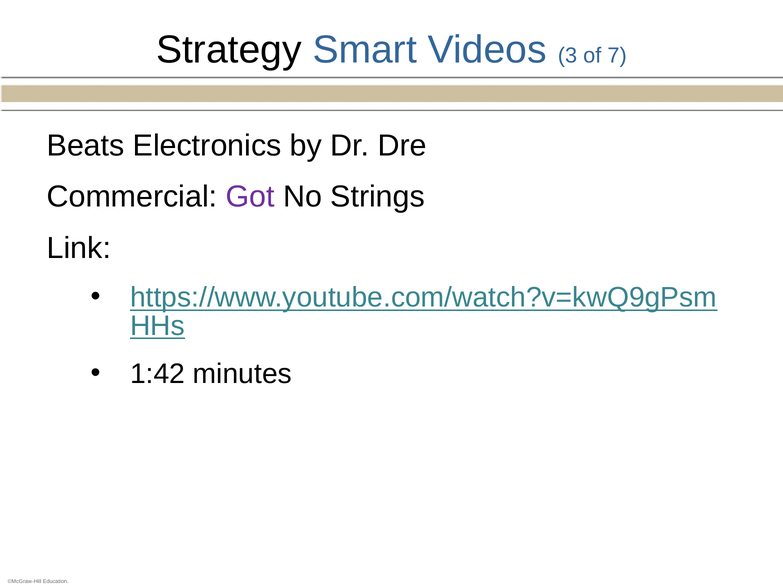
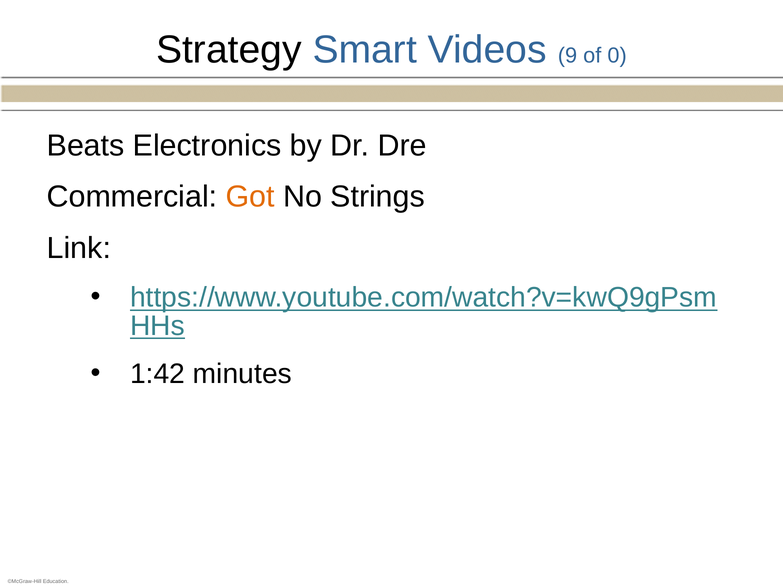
3: 3 -> 9
7: 7 -> 0
Got colour: purple -> orange
